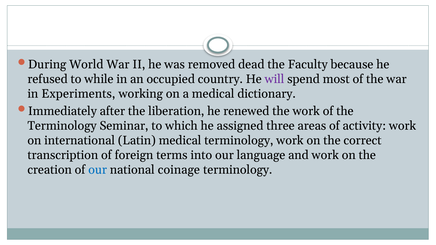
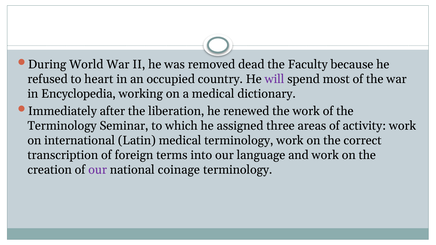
while: while -> heart
Experiments: Experiments -> Encyclopedia
our at (98, 170) colour: blue -> purple
